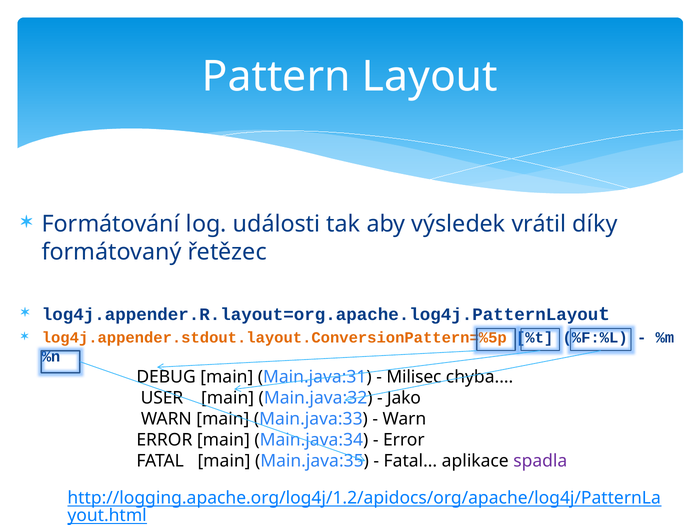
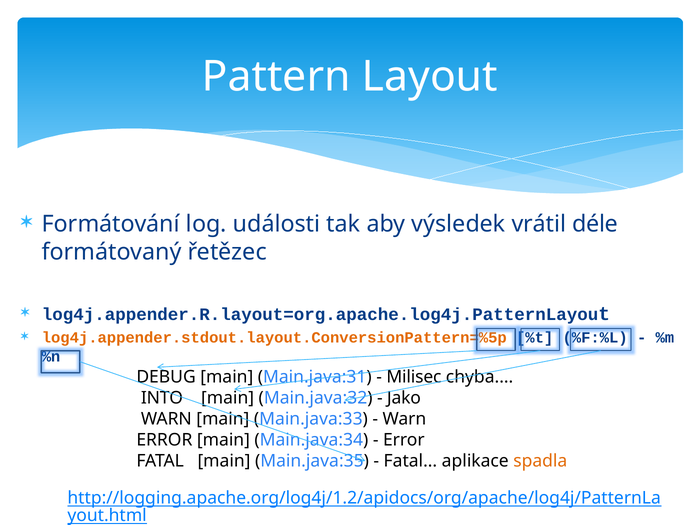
díky: díky -> déle
USER: USER -> INTO
spadla colour: purple -> orange
